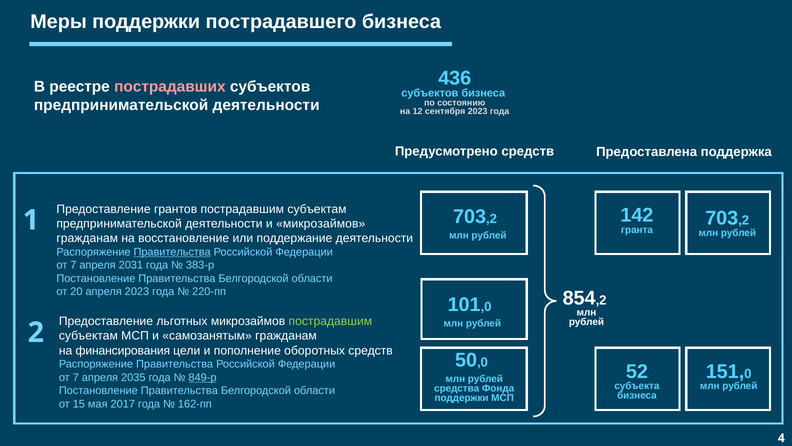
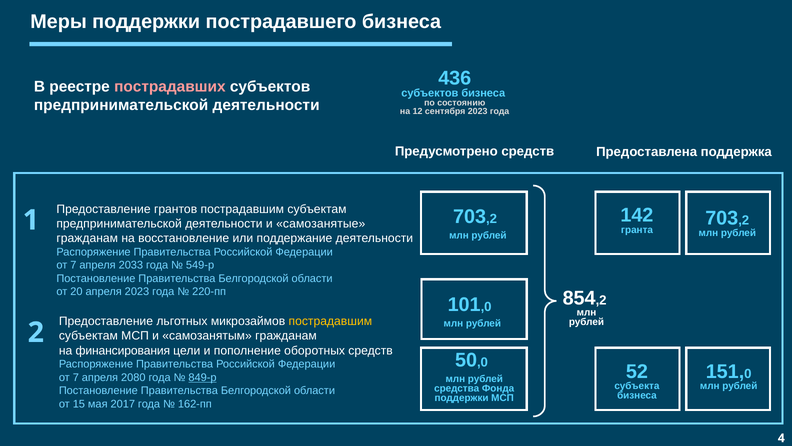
и микрозаймов: микрозаймов -> самозанятые
Правительства at (172, 252) underline: present -> none
2031: 2031 -> 2033
383-р: 383-р -> 549-р
пострадавшим at (330, 321) colour: light green -> yellow
2035: 2035 -> 2080
